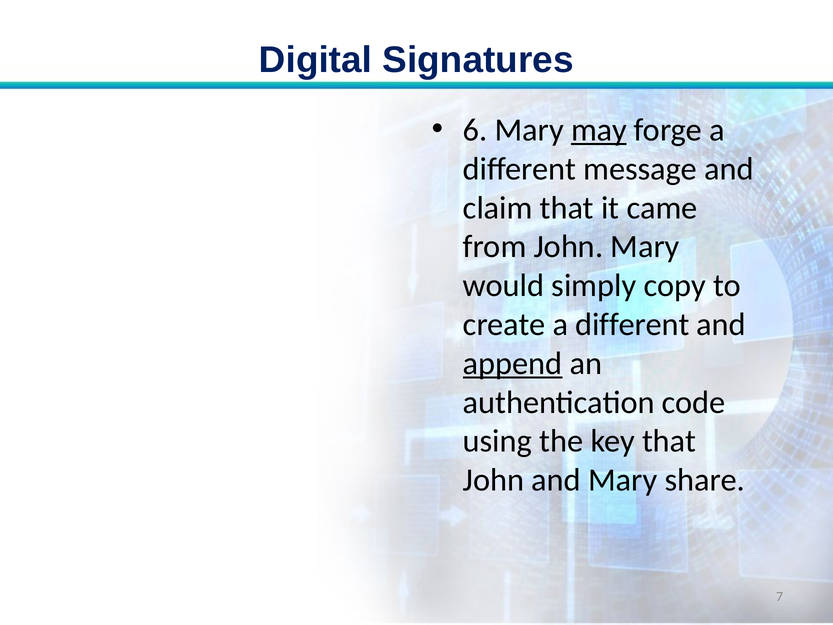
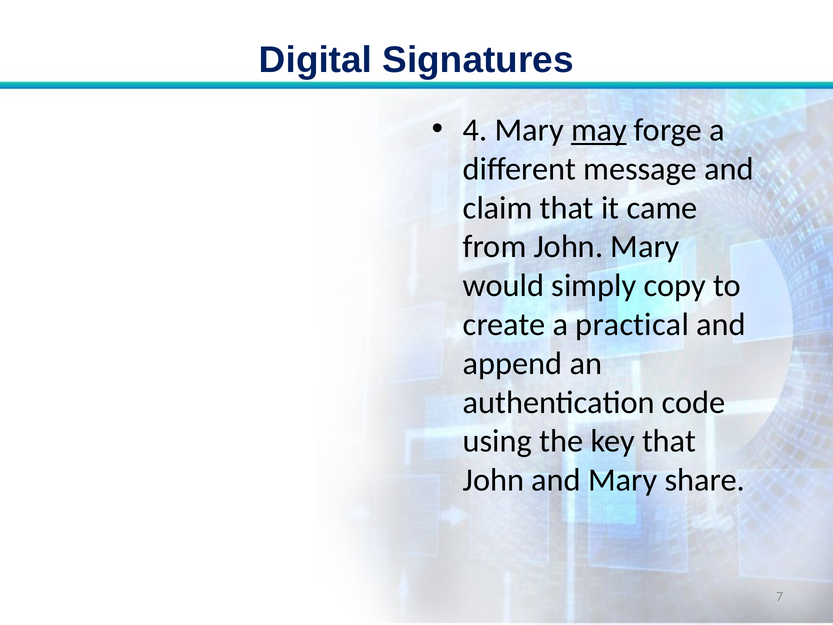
6: 6 -> 4
create a different: different -> practical
append underline: present -> none
